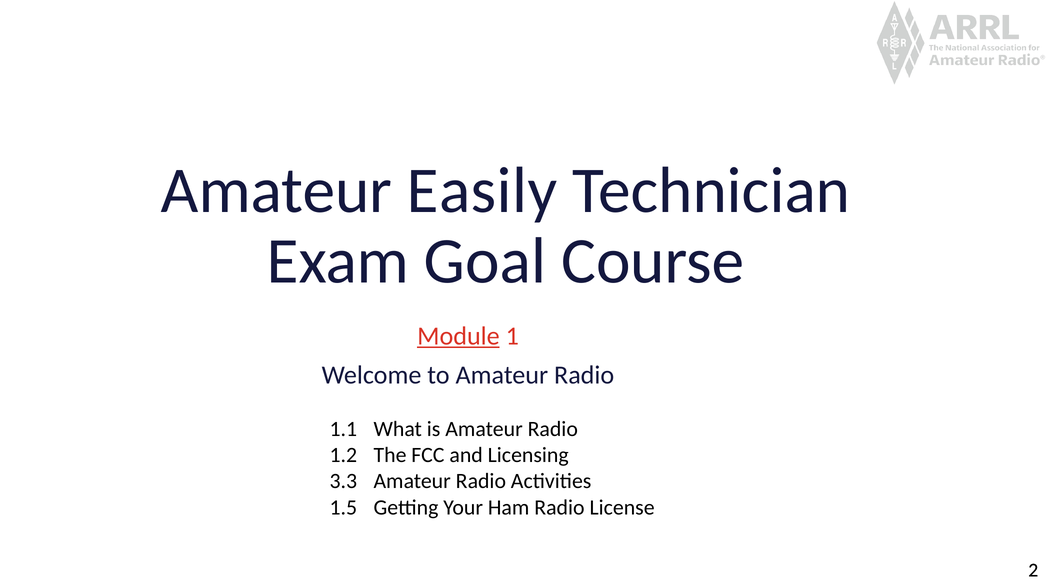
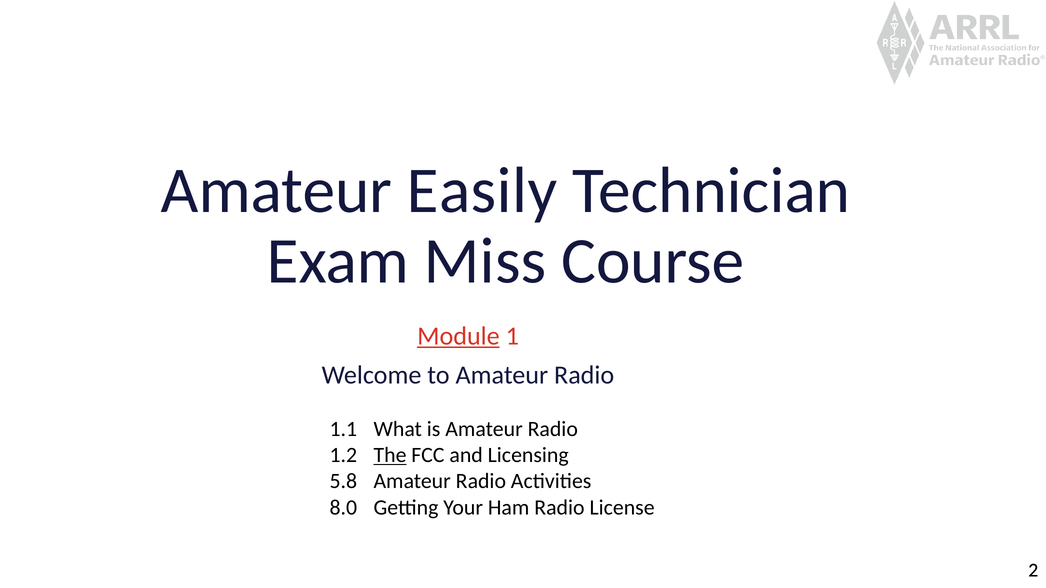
Goal: Goal -> Miss
The underline: none -> present
3.3: 3.3 -> 5.8
1.5: 1.5 -> 8.0
